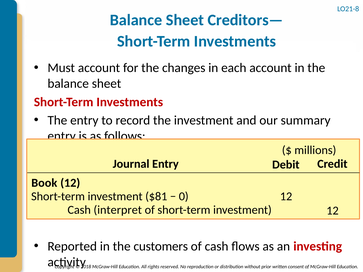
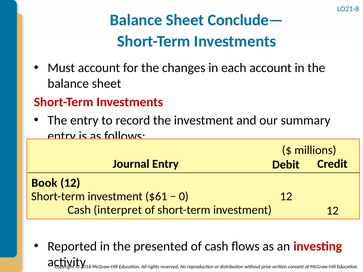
Creditors—: Creditors— -> Conclude—
$81: $81 -> $61
customers: customers -> presented
